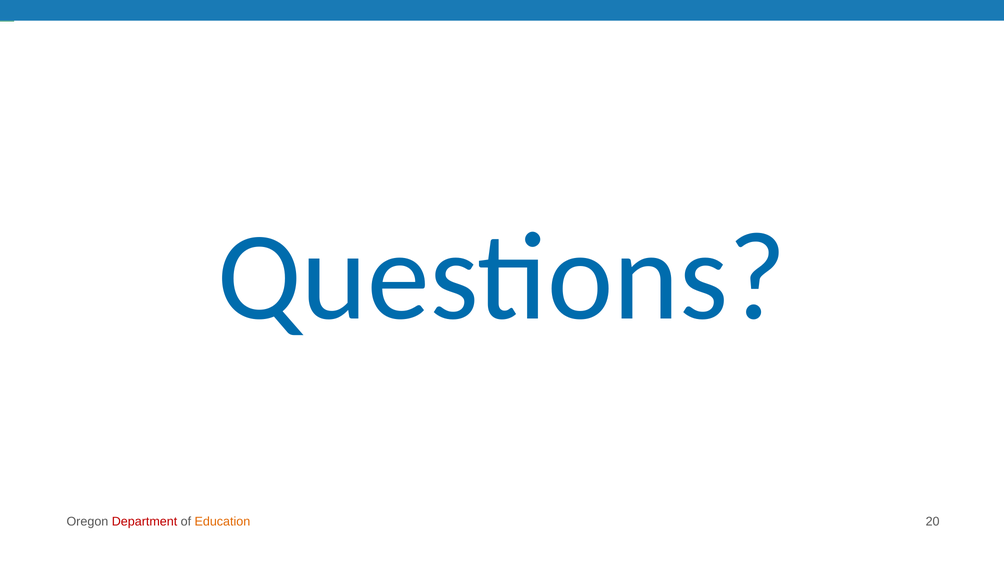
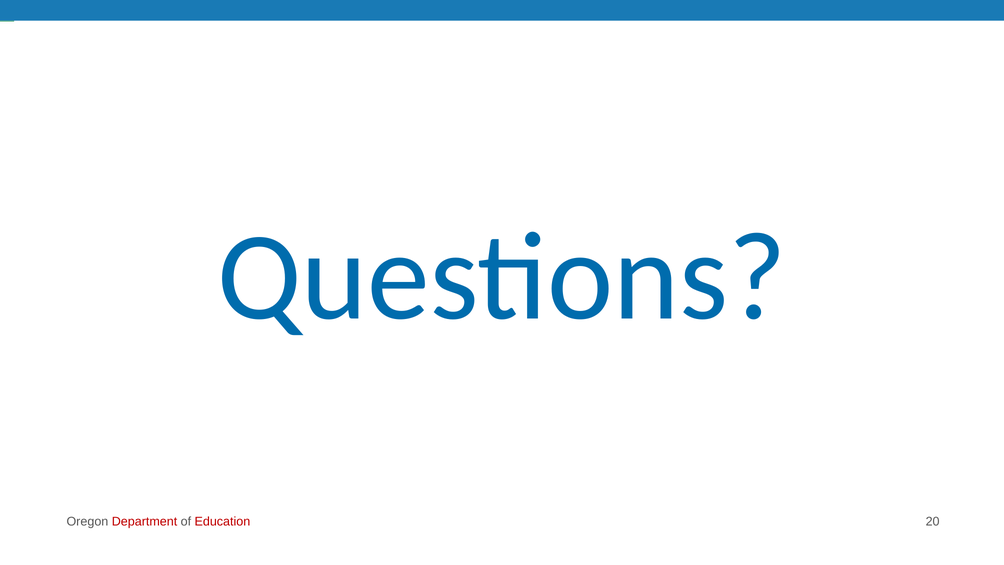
Education colour: orange -> red
